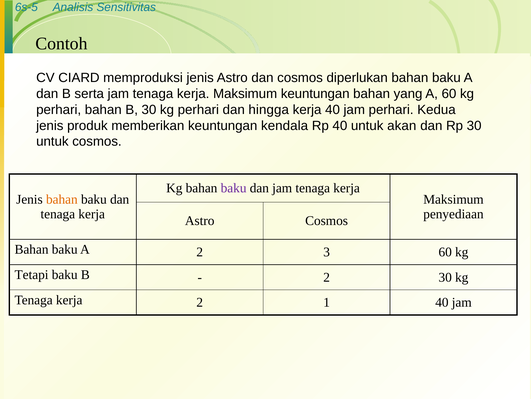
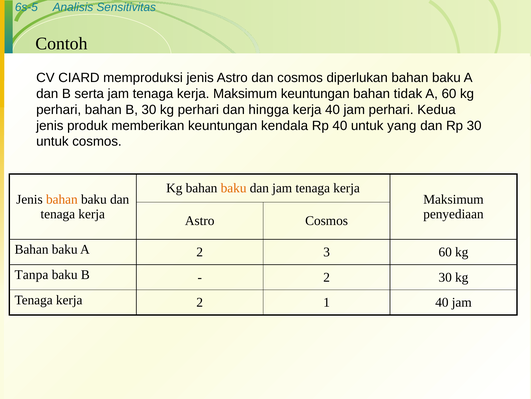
yang: yang -> tidak
akan: akan -> yang
baku at (234, 188) colour: purple -> orange
Tetapi: Tetapi -> Tanpa
